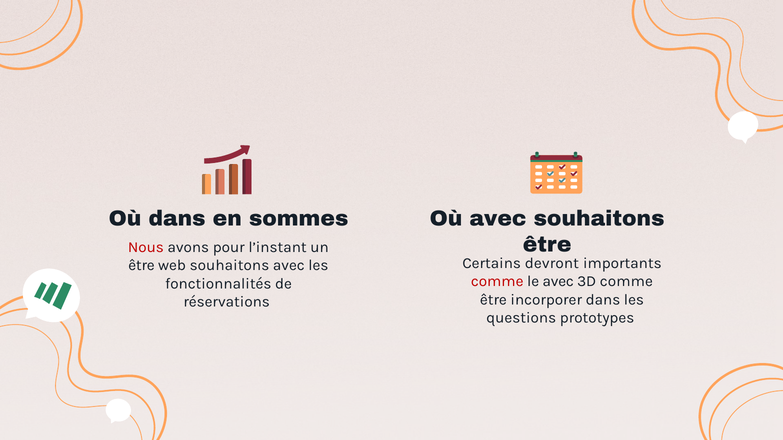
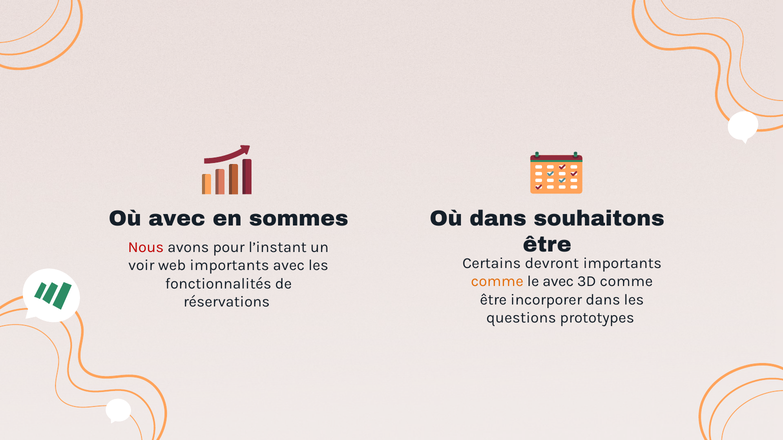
Où dans: dans -> avec
Où avec: avec -> dans
être at (141, 266): être -> voir
web souhaitons: souhaitons -> importants
comme at (497, 282) colour: red -> orange
